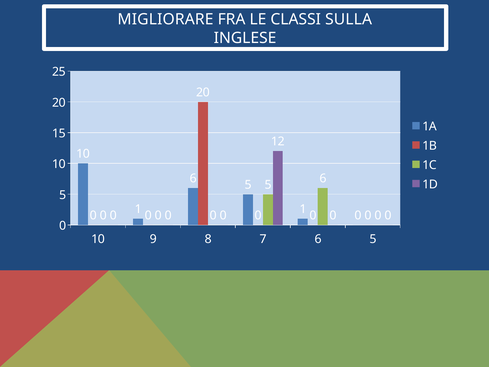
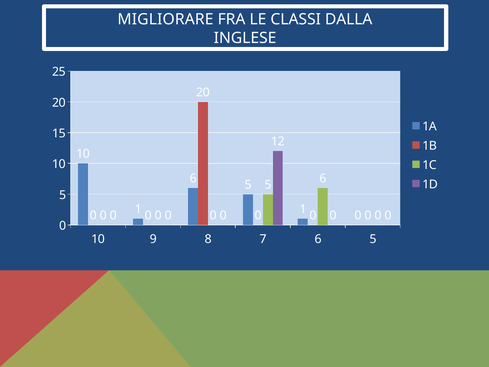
SULLA: SULLA -> DALLA
